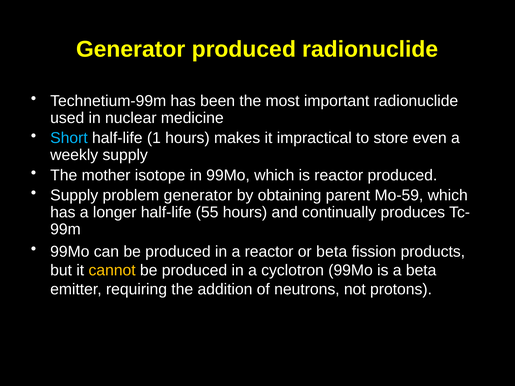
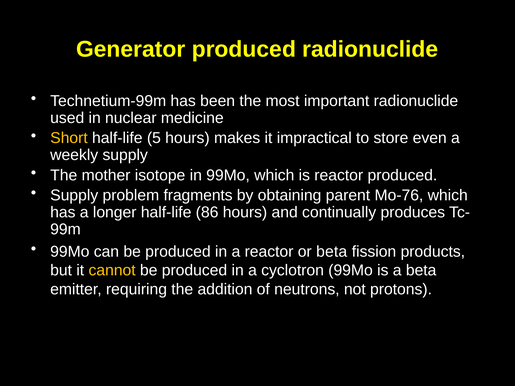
Short colour: light blue -> yellow
1: 1 -> 5
problem generator: generator -> fragments
Mo-59: Mo-59 -> Mo-76
55: 55 -> 86
